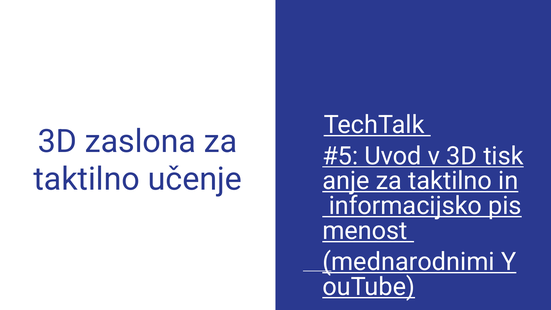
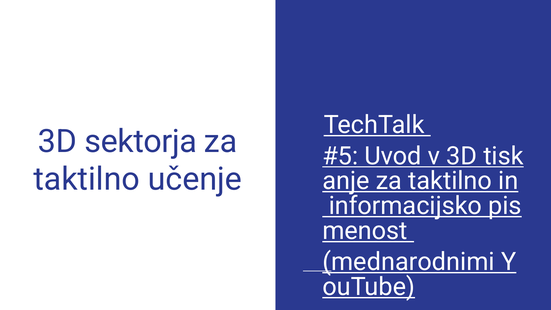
zaslona: zaslona -> sektorja
